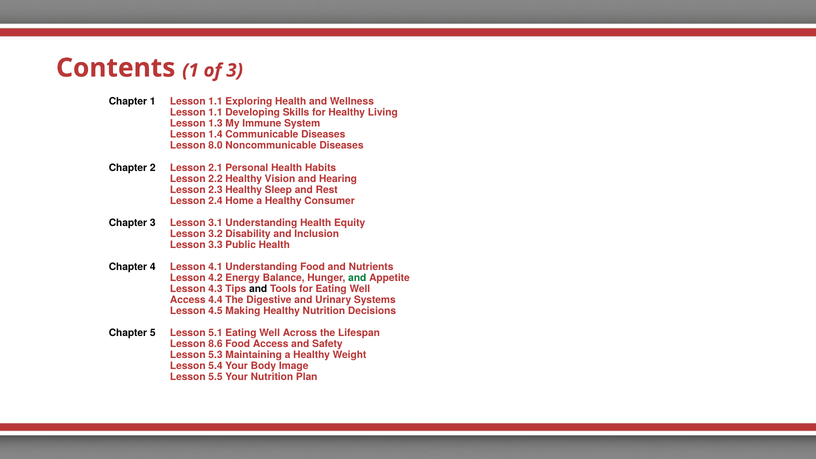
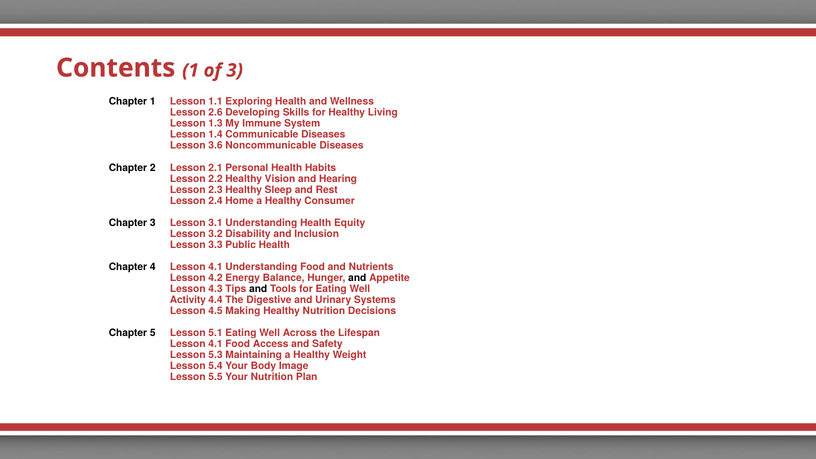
1.1 at (215, 113): 1.1 -> 2.6
8.0: 8.0 -> 3.6
and at (357, 278) colour: green -> black
Access at (188, 300): Access -> Activity
8.6 at (215, 344): 8.6 -> 4.1
